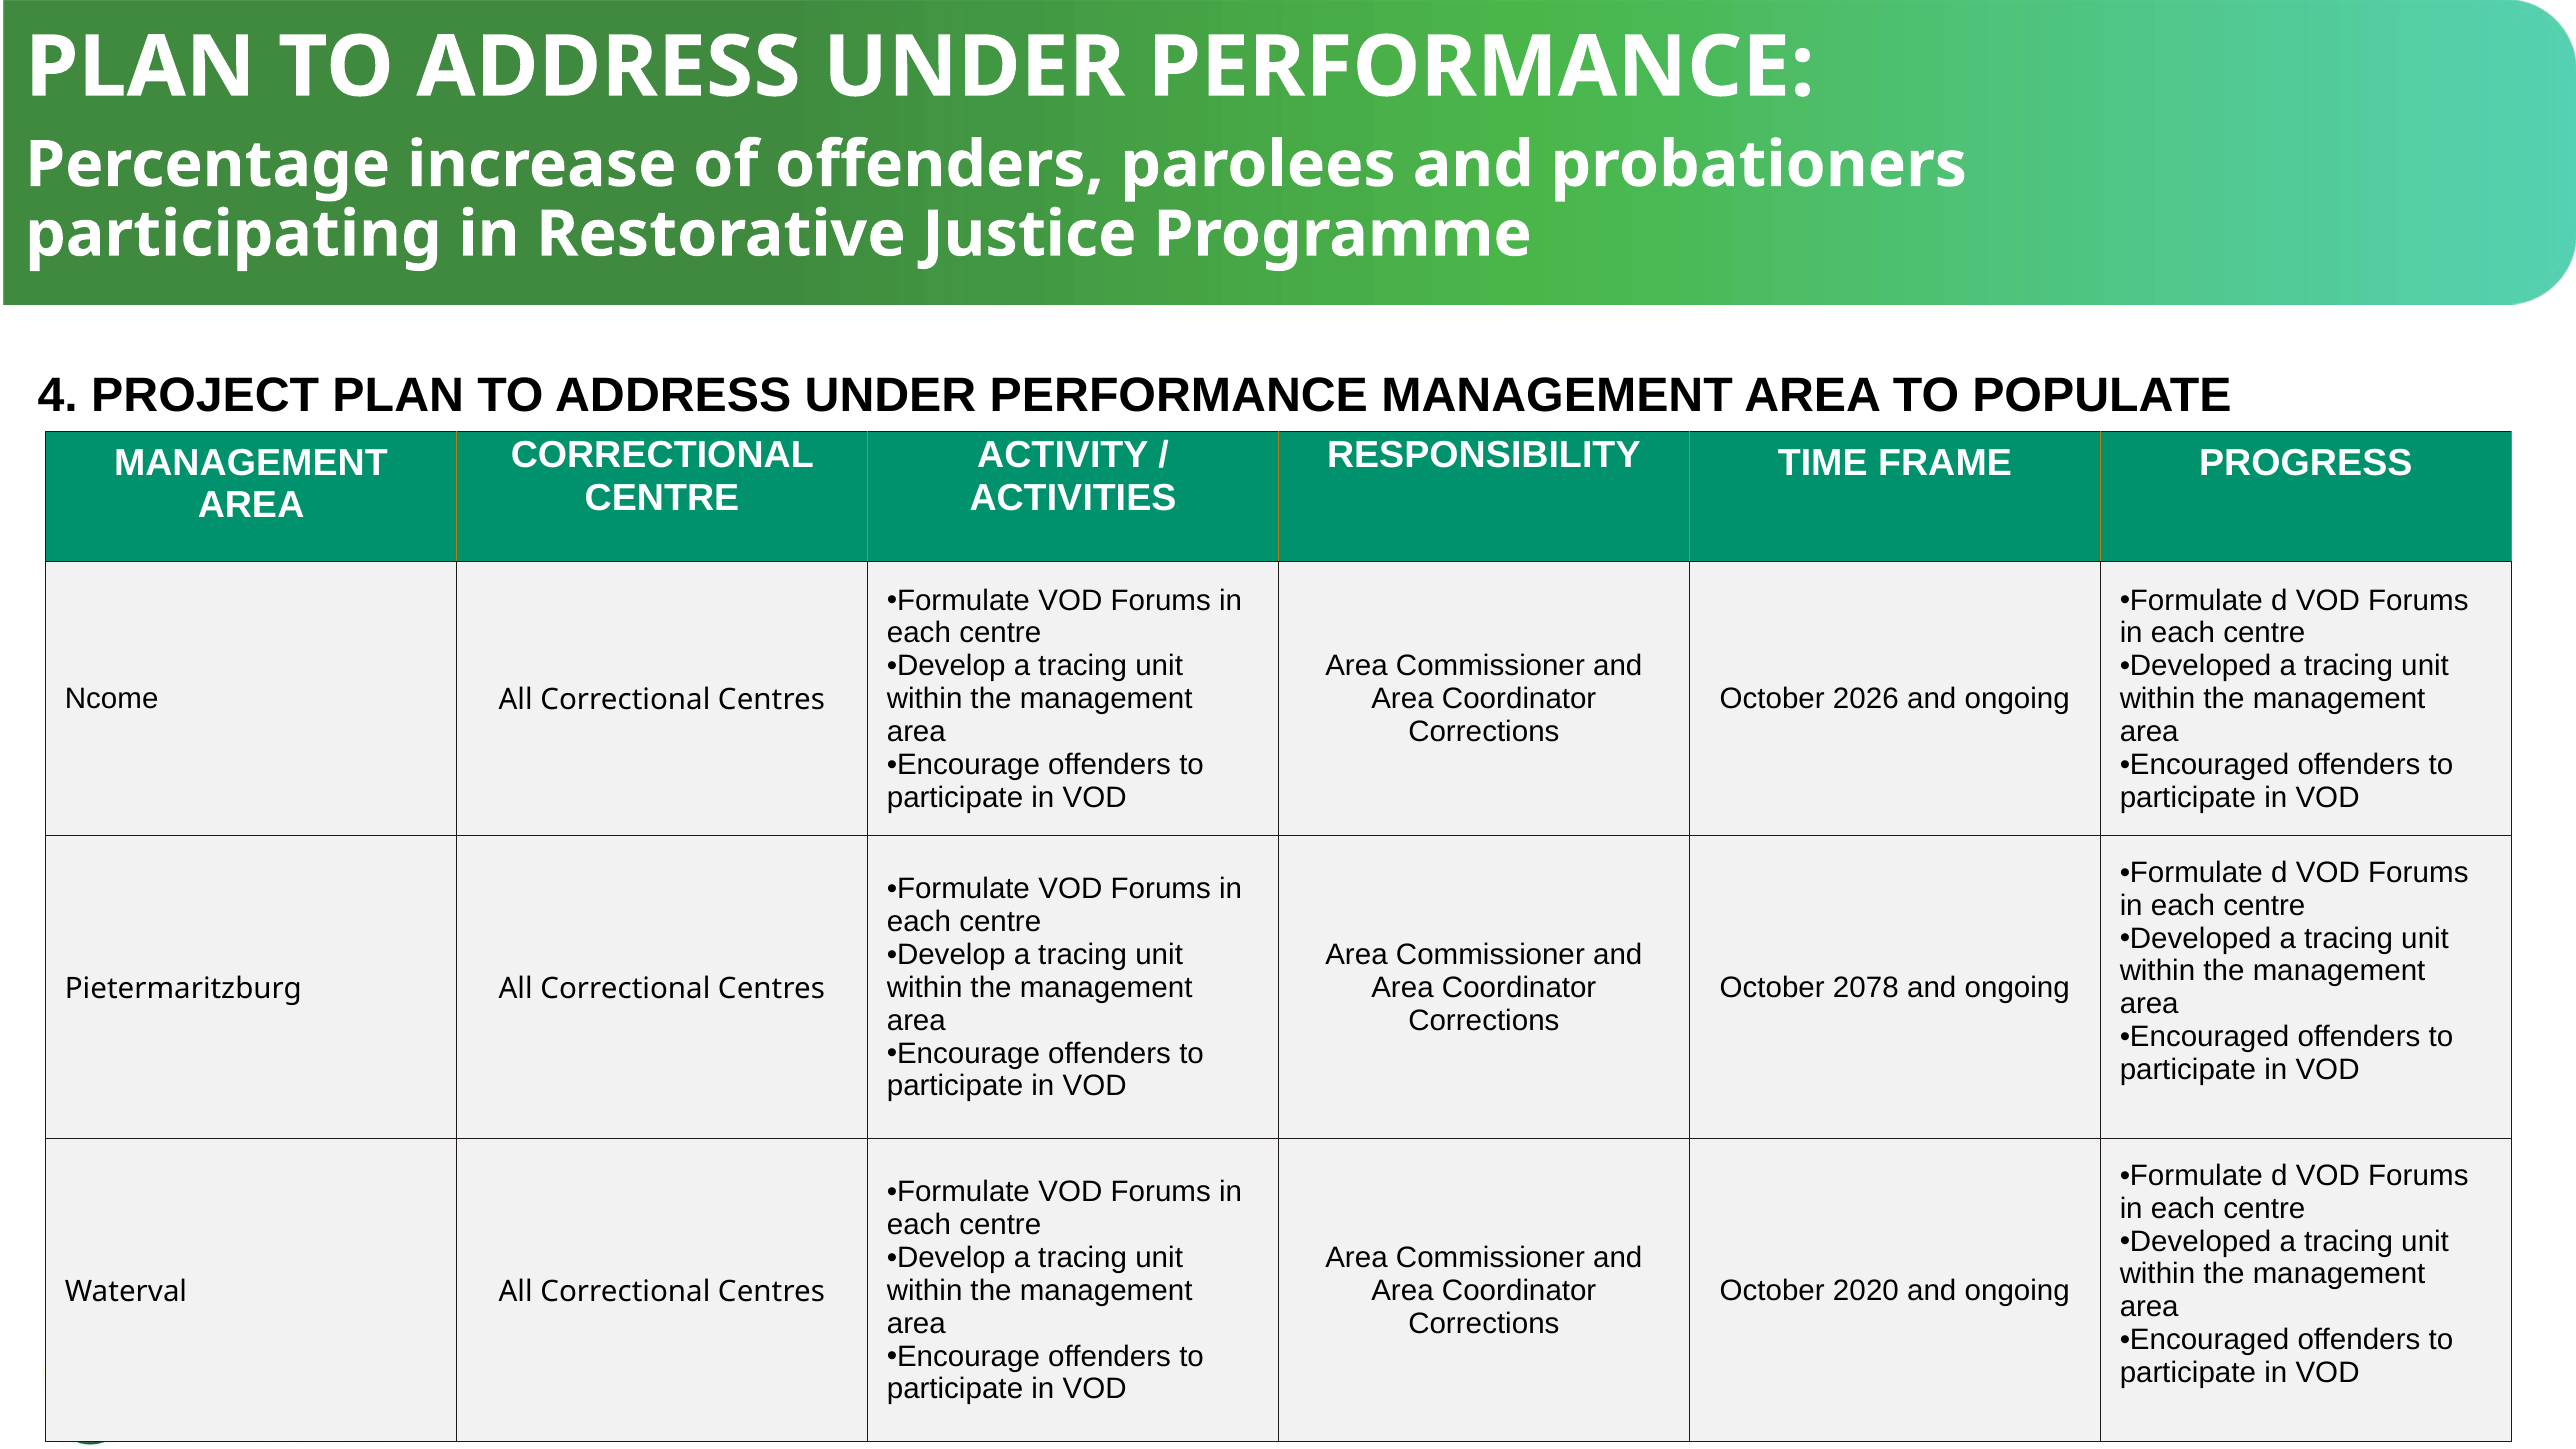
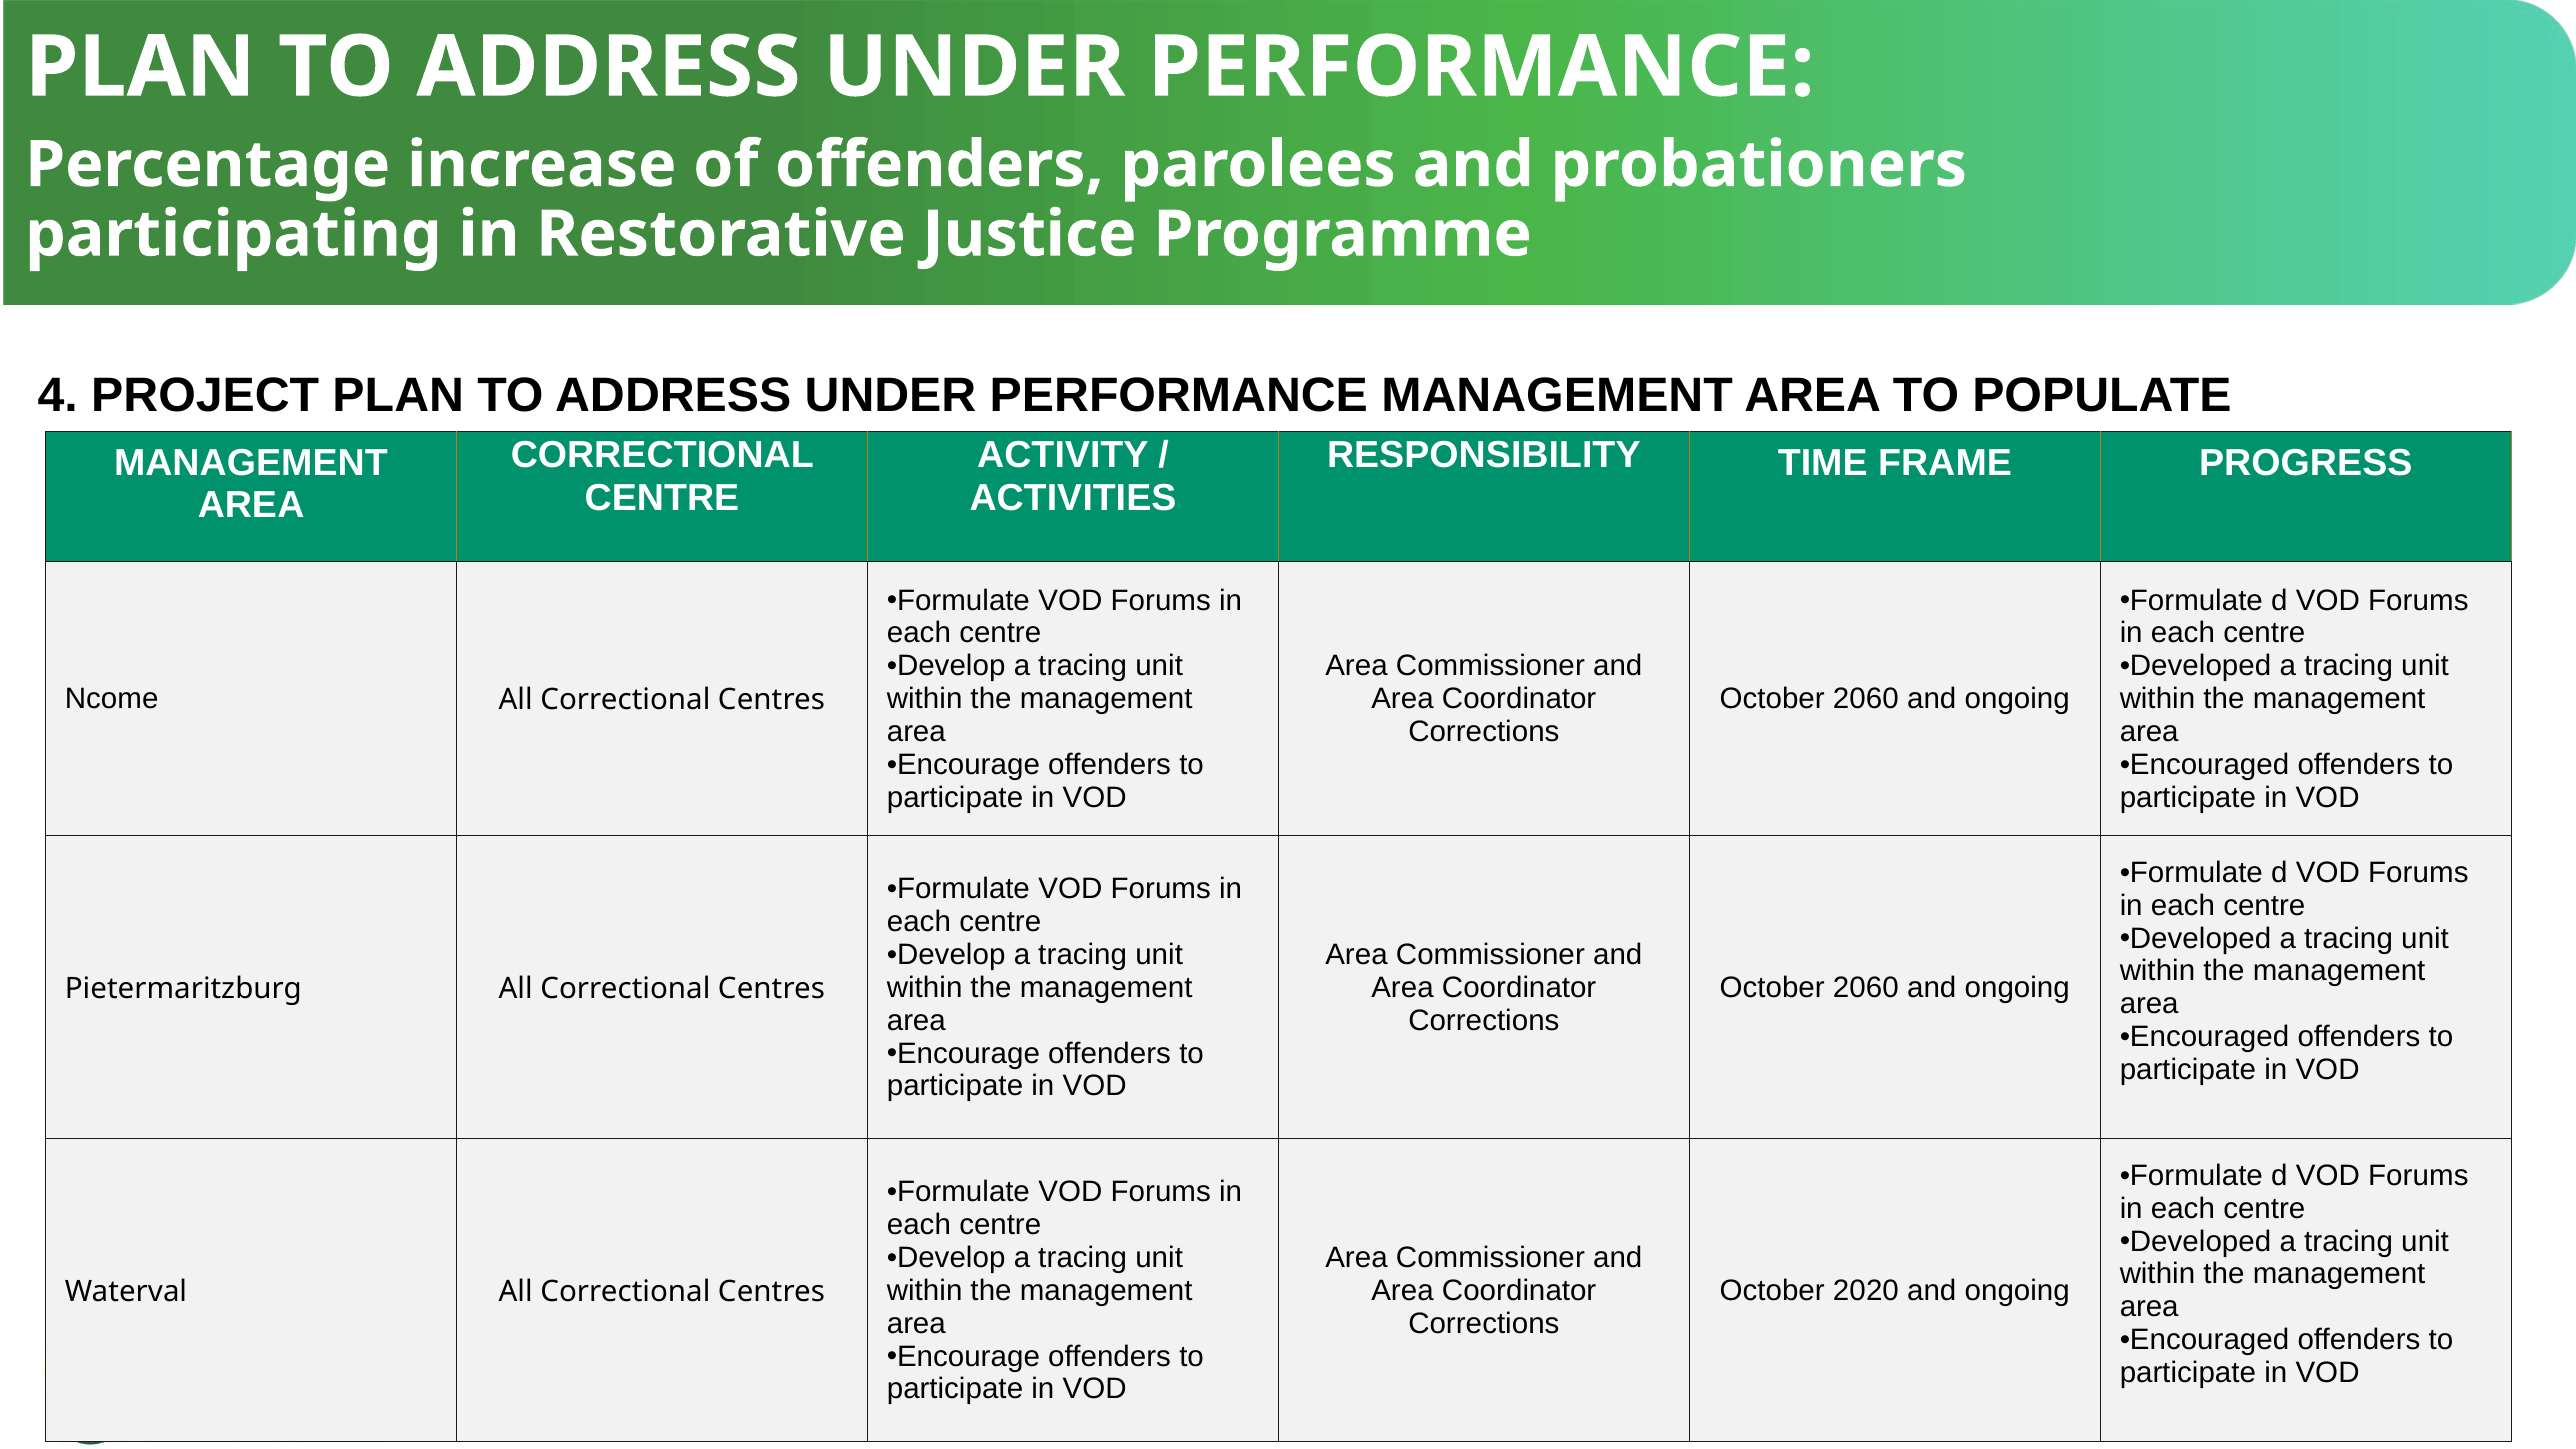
2026 at (1866, 699): 2026 -> 2060
2078 at (1866, 988): 2078 -> 2060
